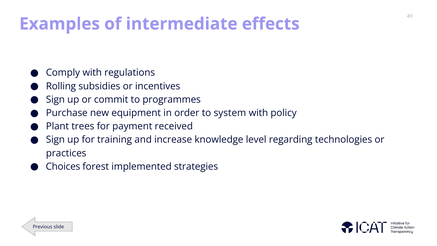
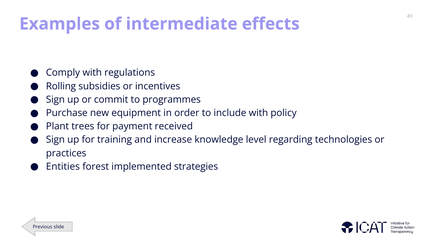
system: system -> include
Choices: Choices -> Entities
